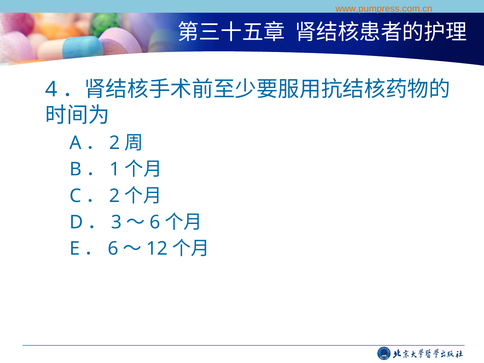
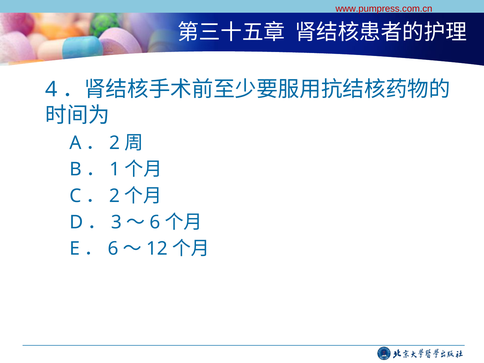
www.pumpress.com.cn colour: orange -> red
